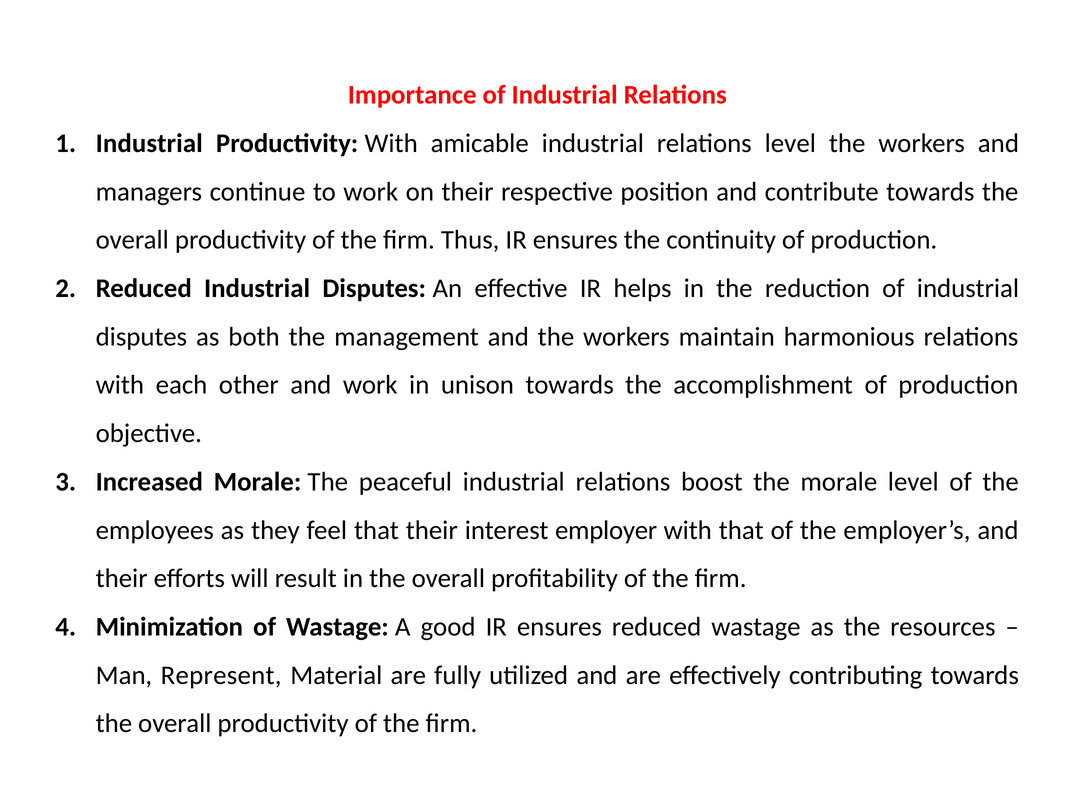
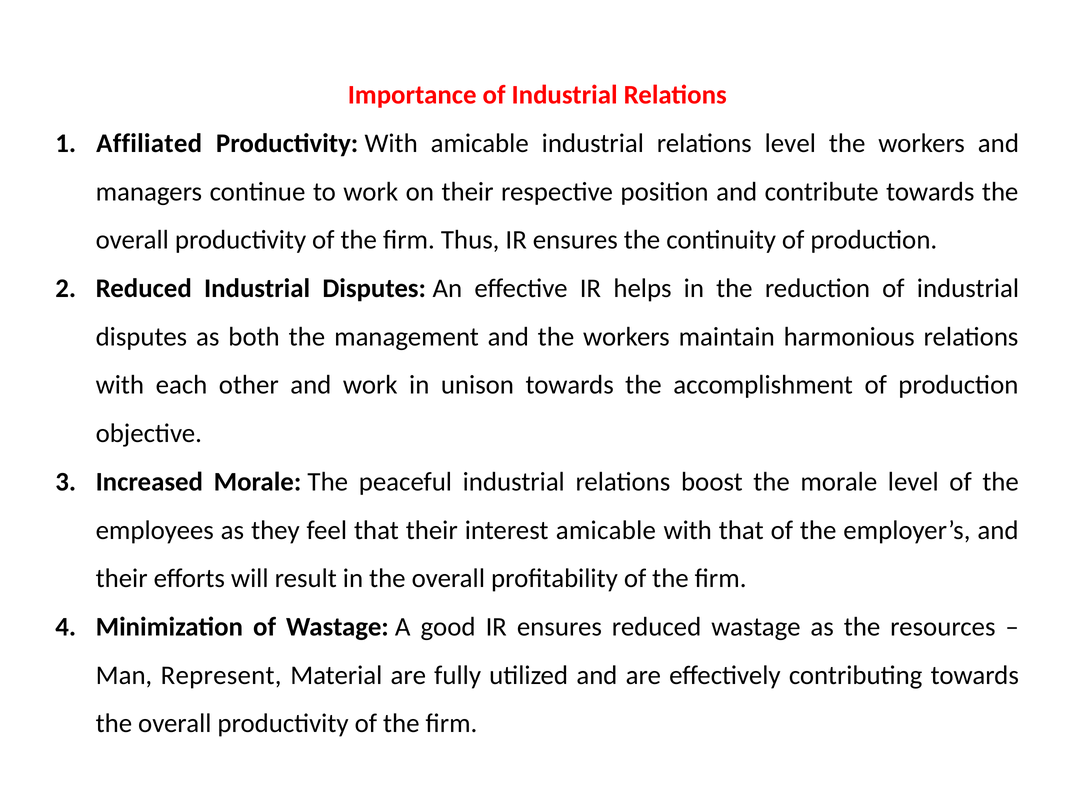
Industrial at (149, 143): Industrial -> Affiliated
interest employer: employer -> amicable
